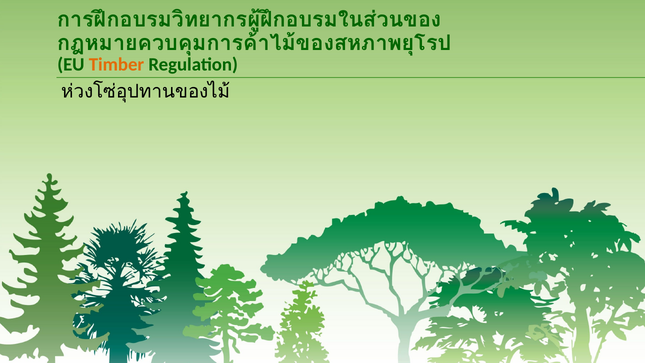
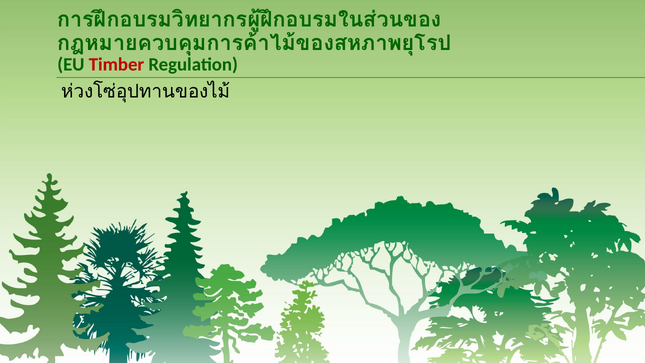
Timber colour: orange -> red
